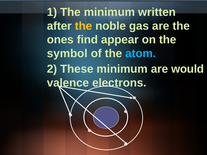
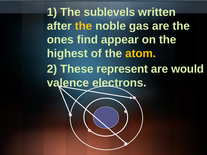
The minimum: minimum -> sublevels
symbol: symbol -> highest
atom colour: light blue -> yellow
These minimum: minimum -> represent
